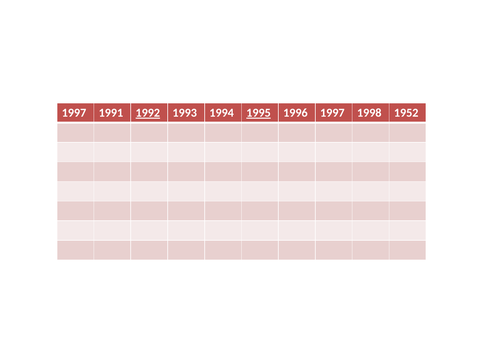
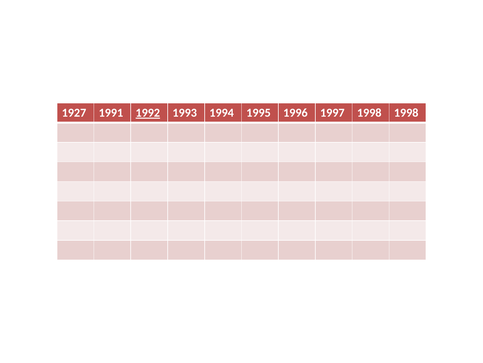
1997 at (74, 113): 1997 -> 1927
1995 underline: present -> none
1998 1952: 1952 -> 1998
